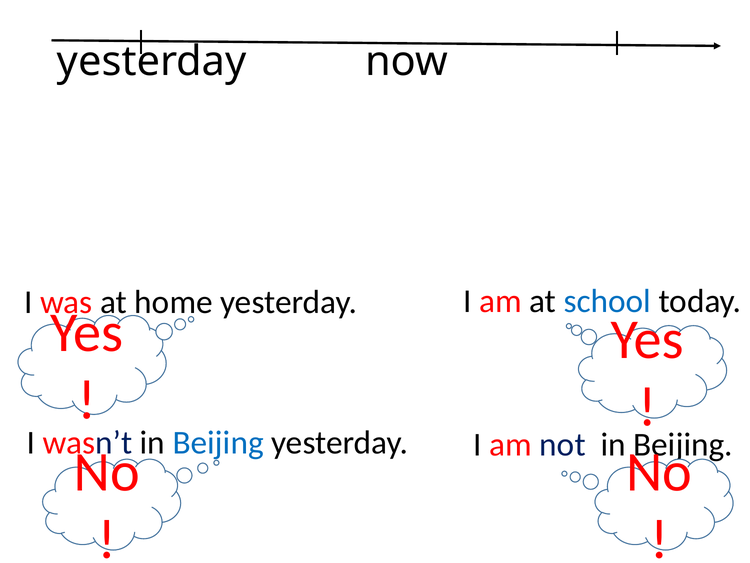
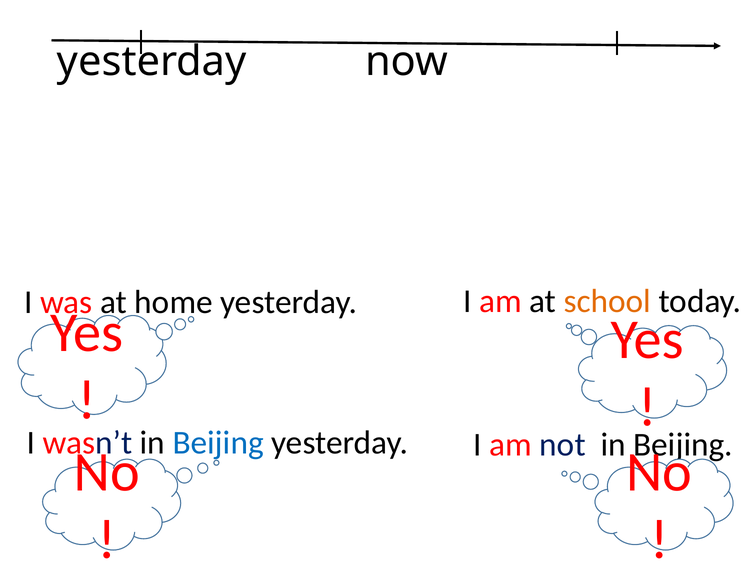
school colour: blue -> orange
